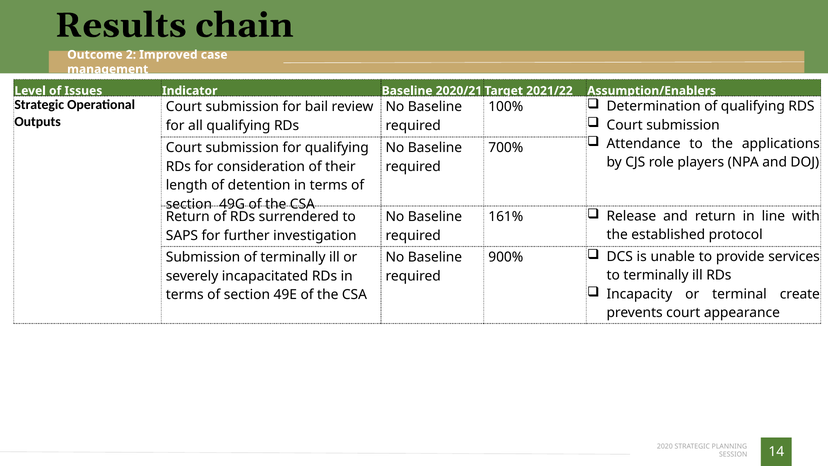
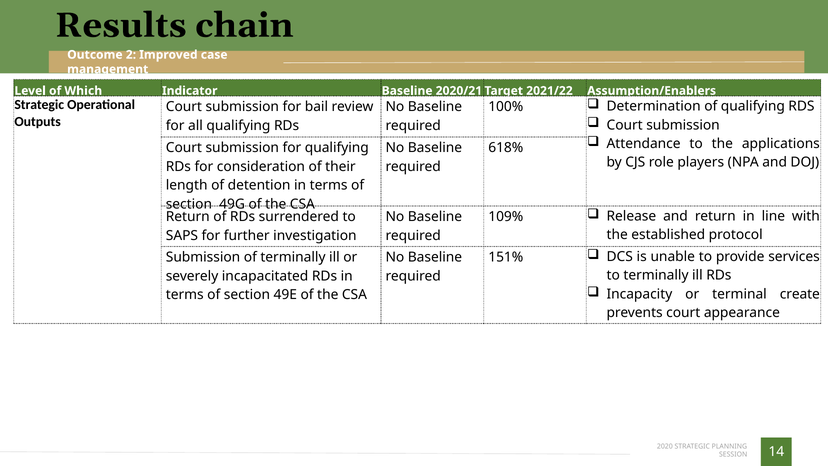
Issues: Issues -> Which
700%: 700% -> 618%
161%: 161% -> 109%
900%: 900% -> 151%
